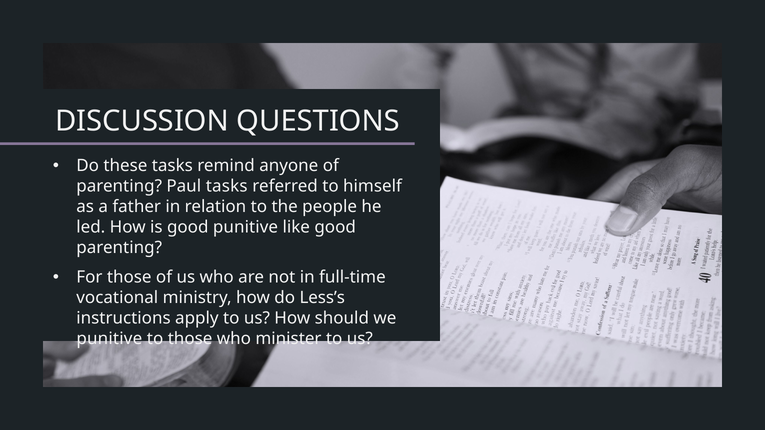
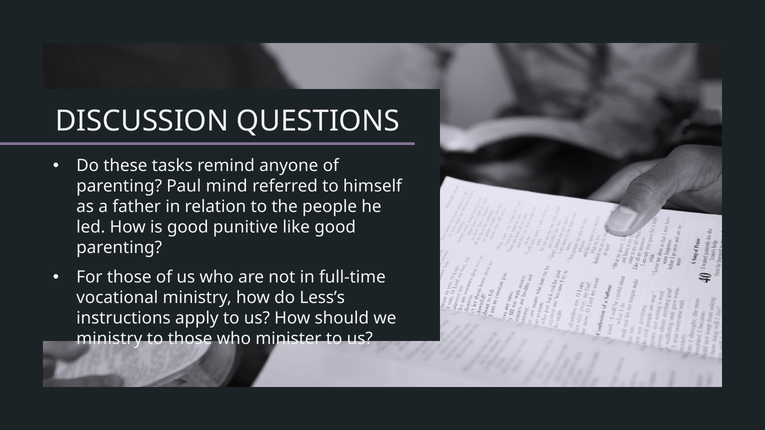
Paul tasks: tasks -> mind
punitive at (109, 339): punitive -> ministry
